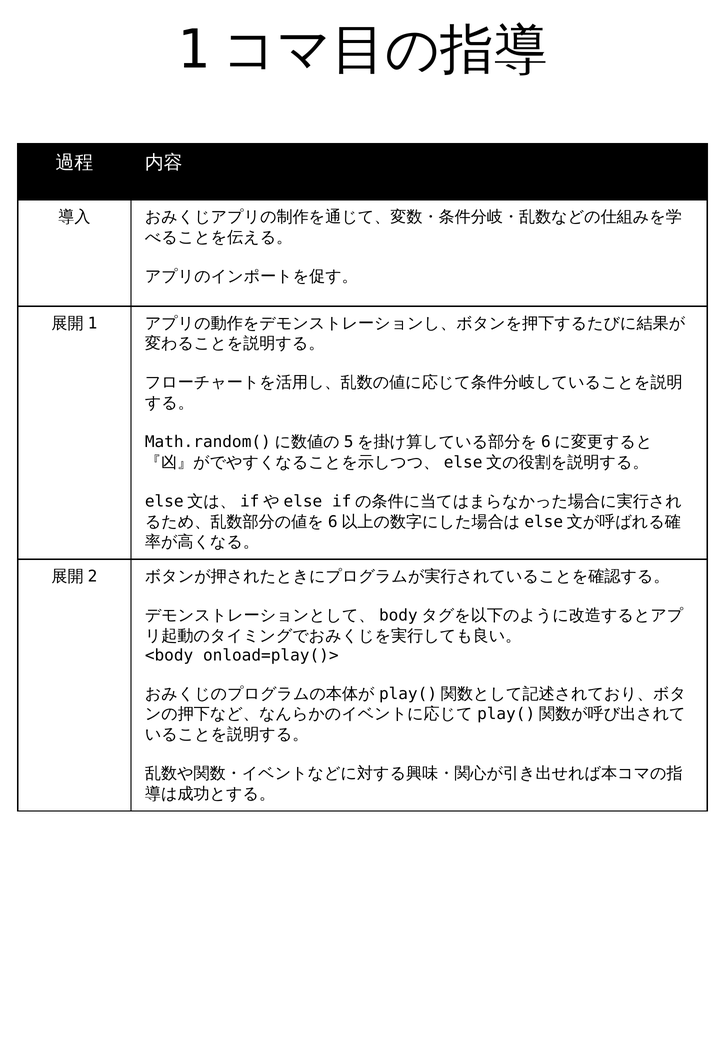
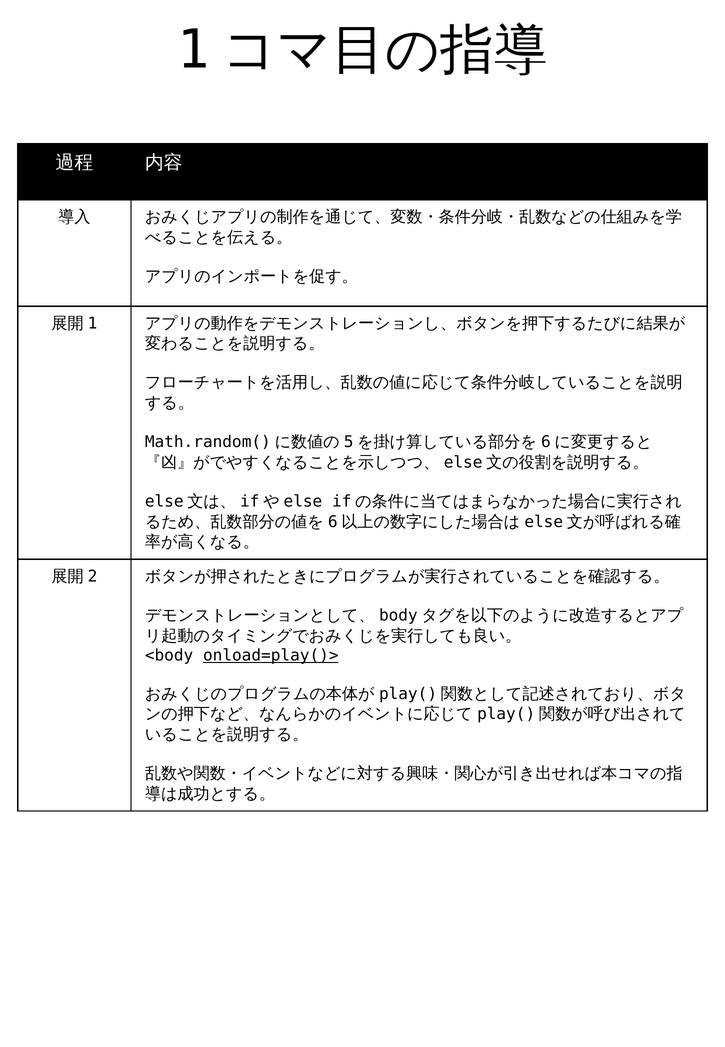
onload=play()> underline: none -> present
